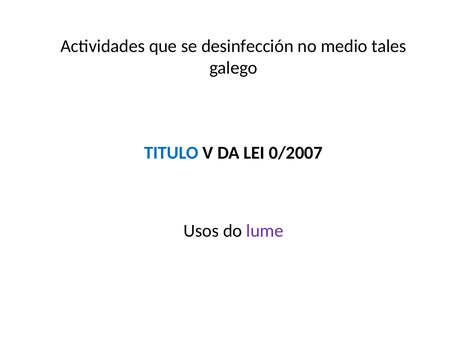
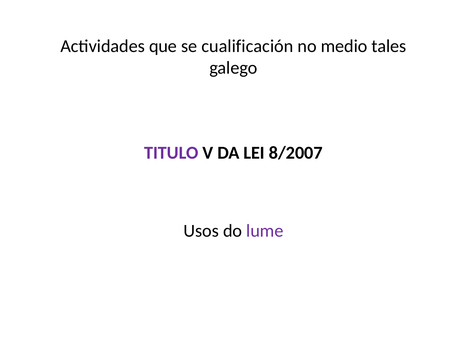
desinfección: desinfección -> cualificación
TITULO colour: blue -> purple
0/2007: 0/2007 -> 8/2007
